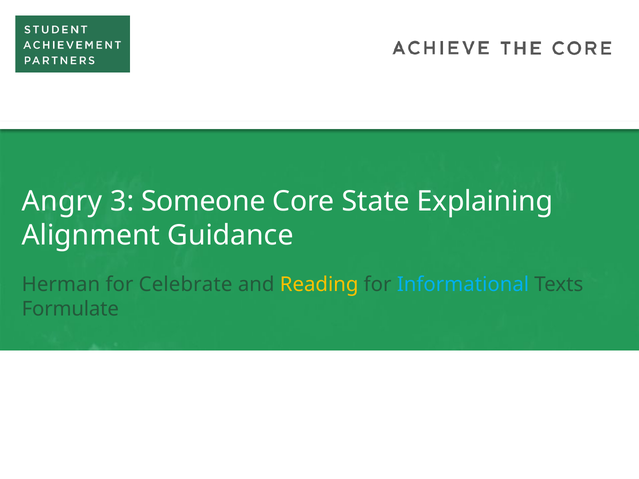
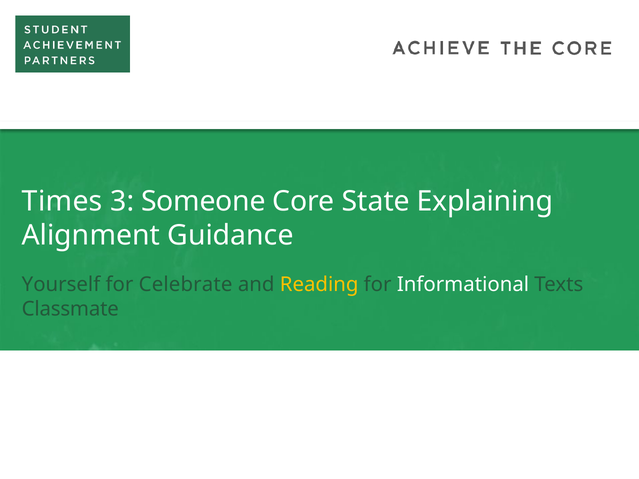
Angry: Angry -> Times
Herman: Herman -> Yourself
Informational colour: light blue -> white
Formulate: Formulate -> Classmate
